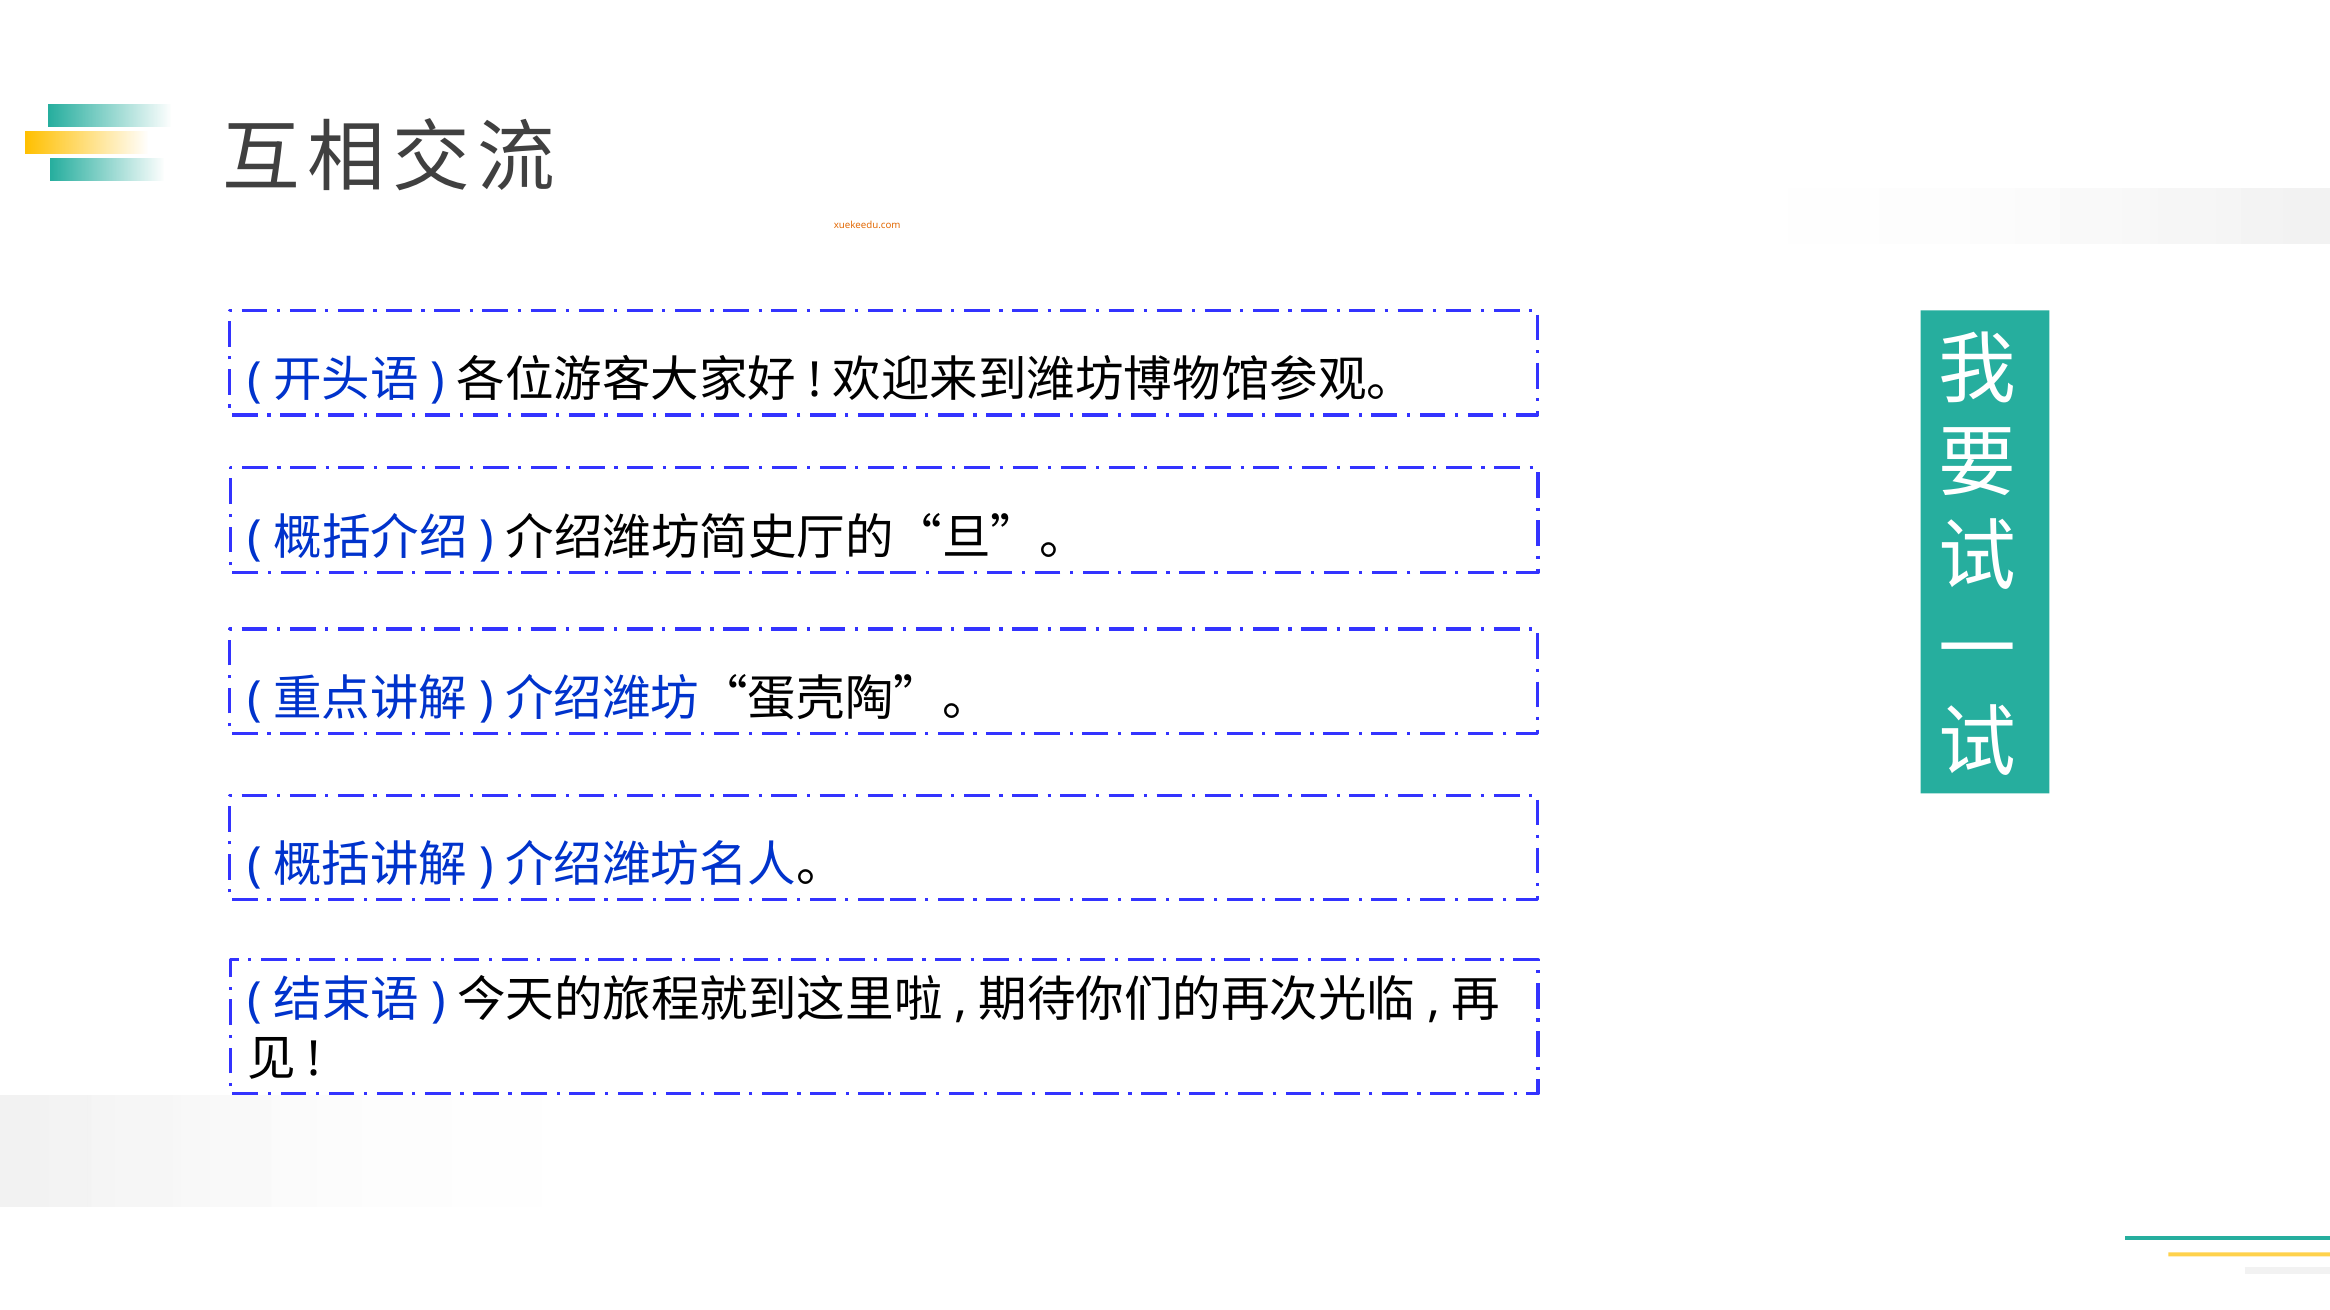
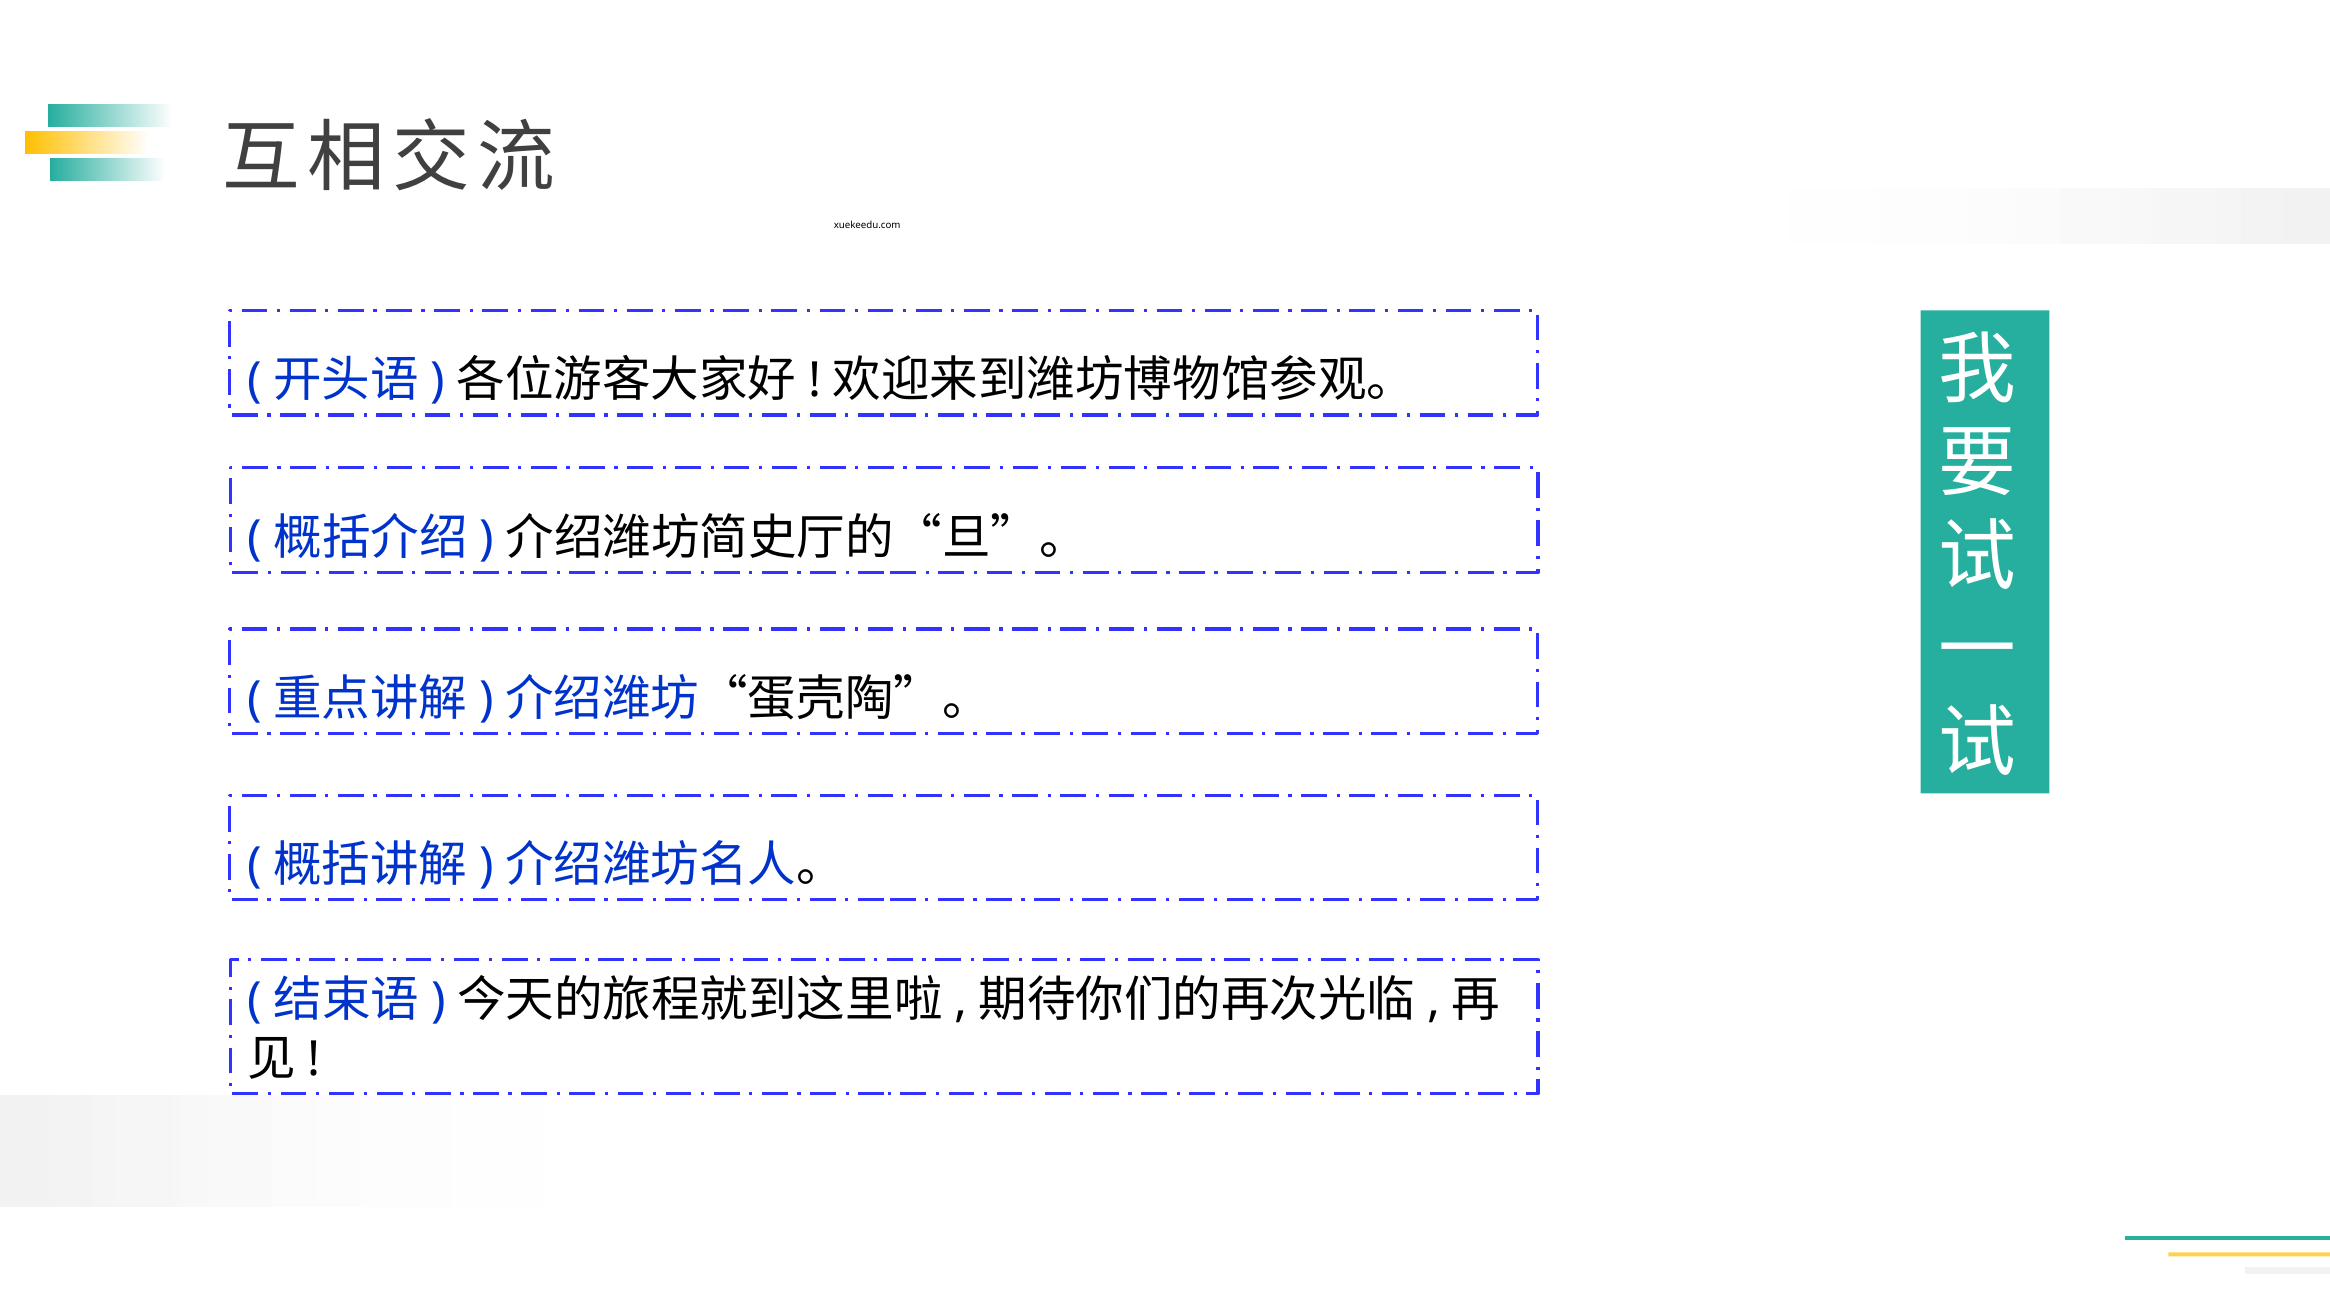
xuekeedu.com colour: orange -> black
